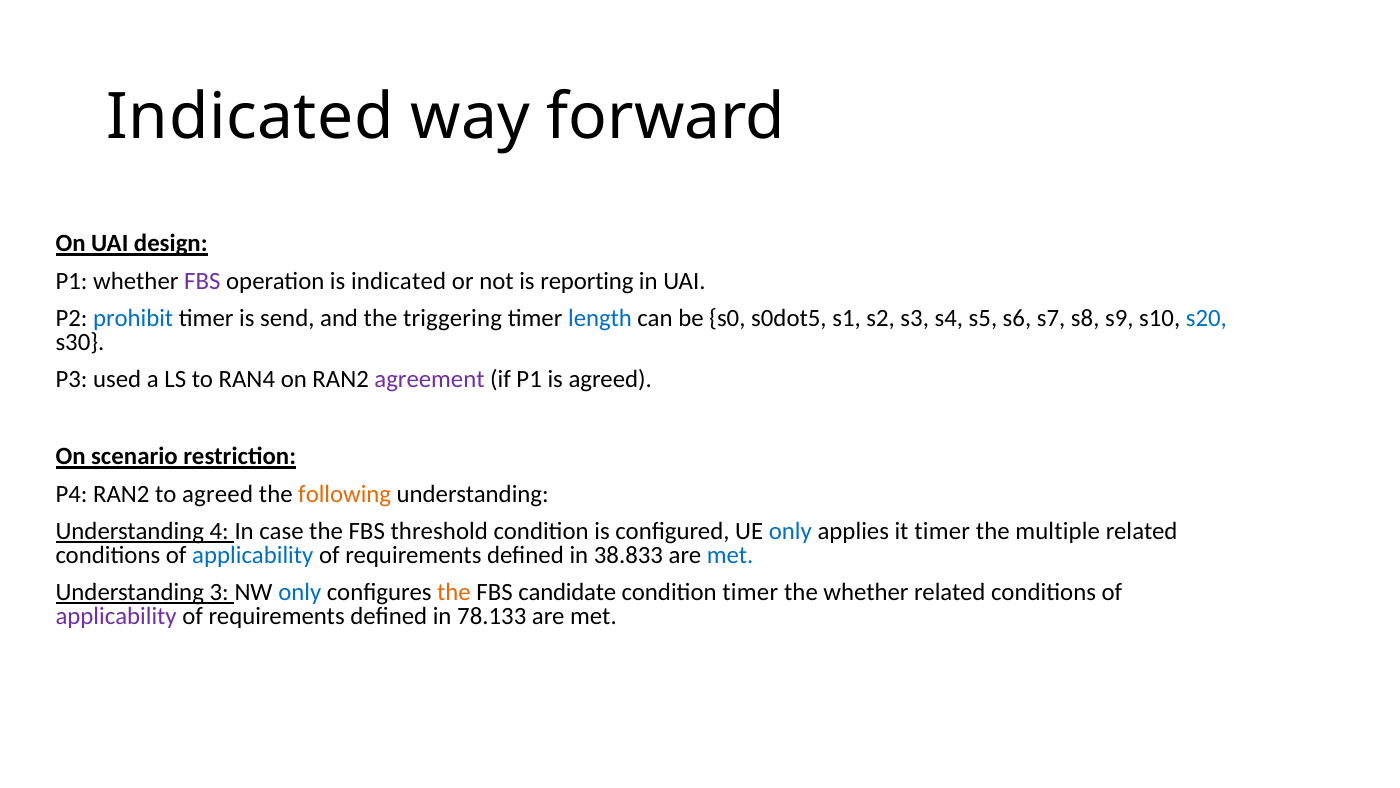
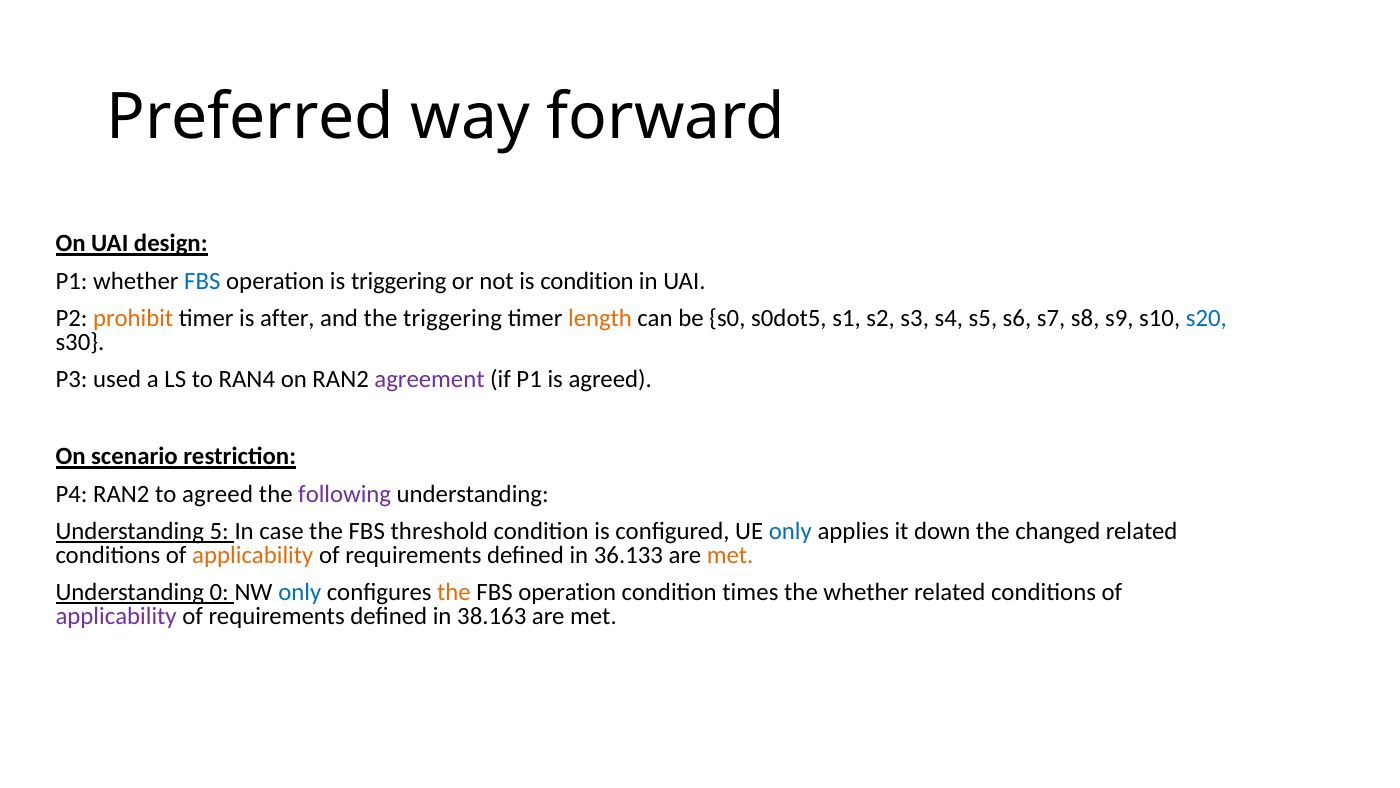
Indicated at (250, 118): Indicated -> Preferred
FBS at (202, 281) colour: purple -> blue
is indicated: indicated -> triggering
is reporting: reporting -> condition
prohibit colour: blue -> orange
send: send -> after
length colour: blue -> orange
following colour: orange -> purple
4: 4 -> 5
it timer: timer -> down
multiple: multiple -> changed
applicability at (253, 555) colour: blue -> orange
38.833: 38.833 -> 36.133
met at (730, 555) colour: blue -> orange
3: 3 -> 0
candidate at (567, 592): candidate -> operation
condition timer: timer -> times
78.133: 78.133 -> 38.163
